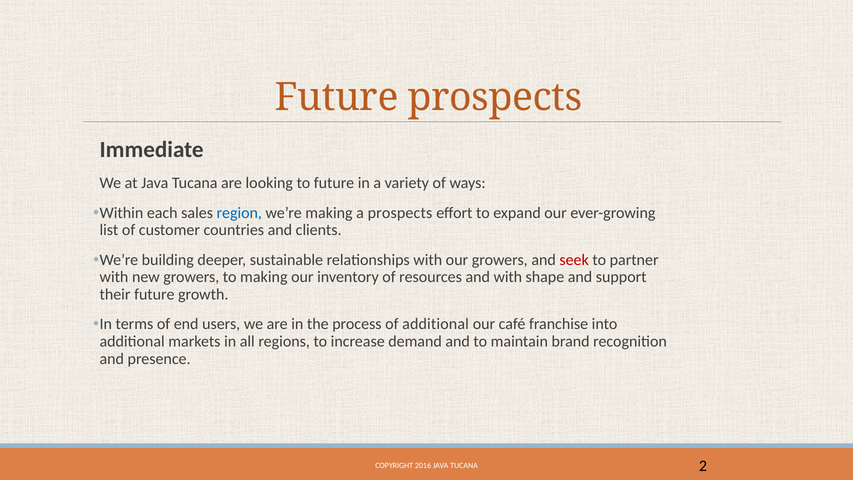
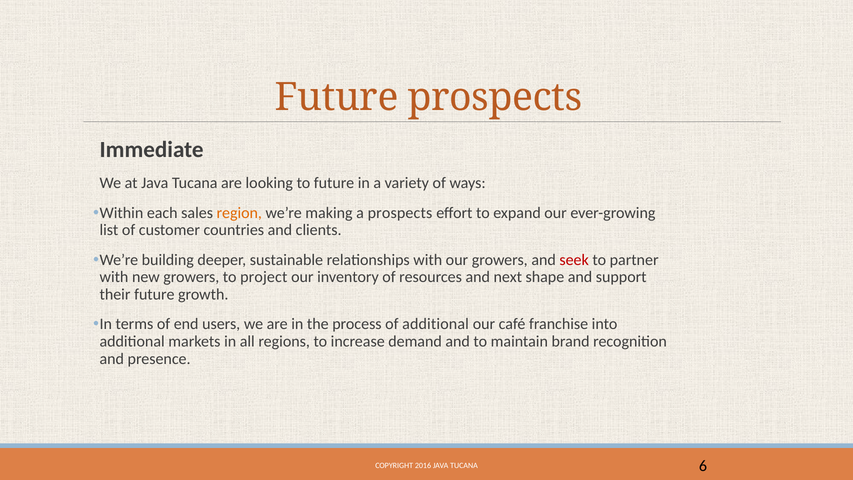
region colour: blue -> orange
to making: making -> project
and with: with -> next
2: 2 -> 6
